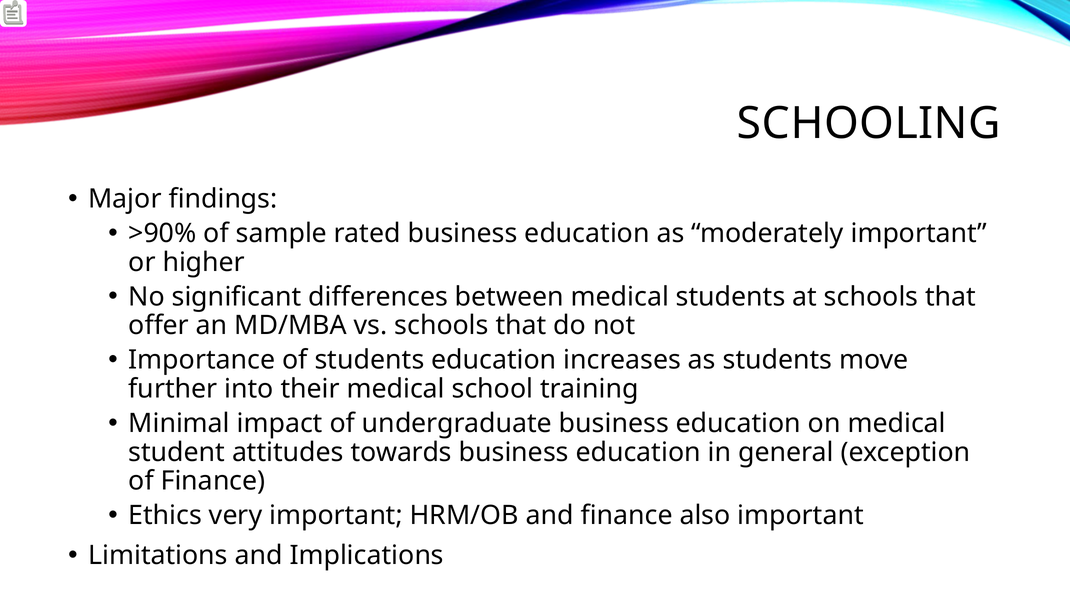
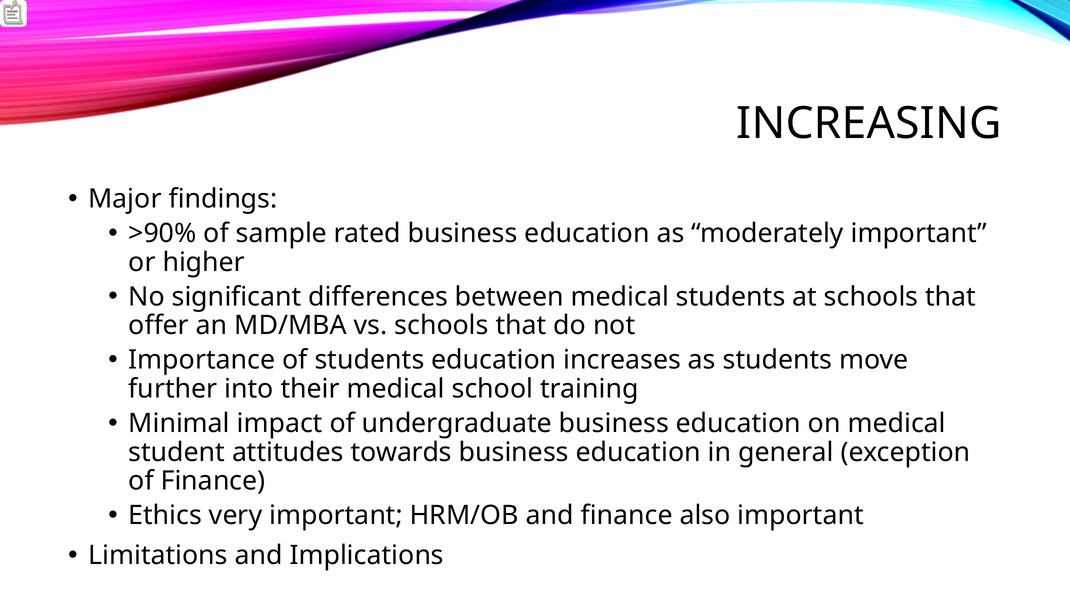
SCHOOLING: SCHOOLING -> INCREASING
